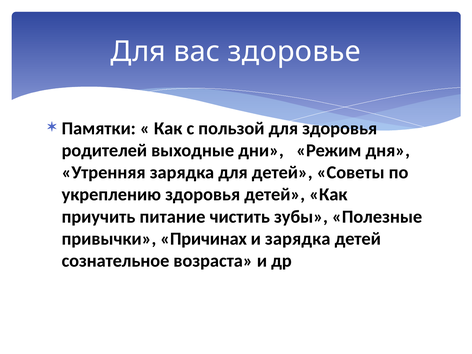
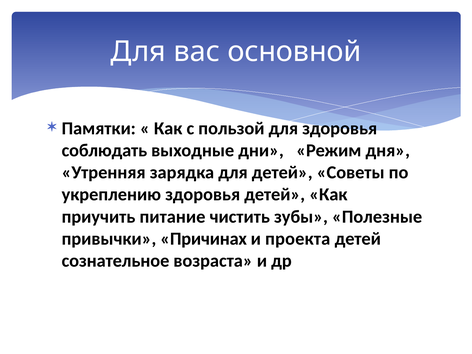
здоровье: здоровье -> основной
родителей: родителей -> соблюдать
и зарядка: зарядка -> проекта
